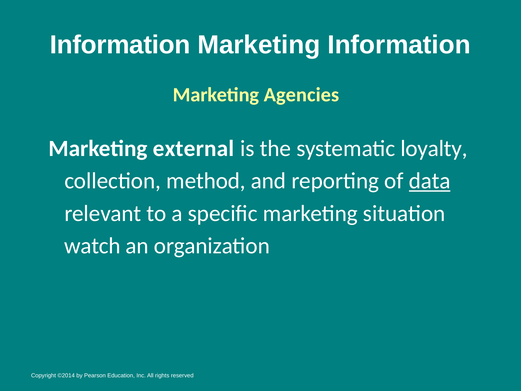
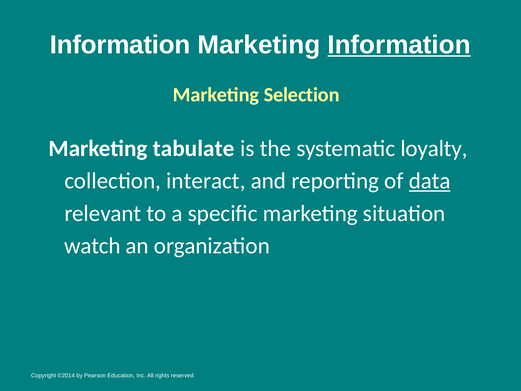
Information at (399, 45) underline: none -> present
Agencies: Agencies -> Selection
external: external -> tabulate
method: method -> interact
